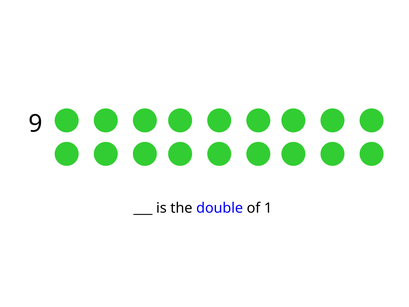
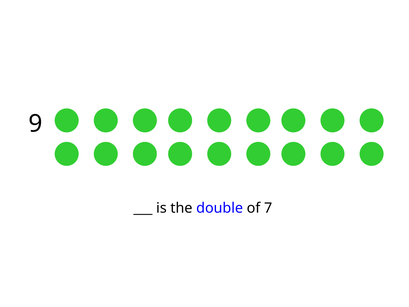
1: 1 -> 7
